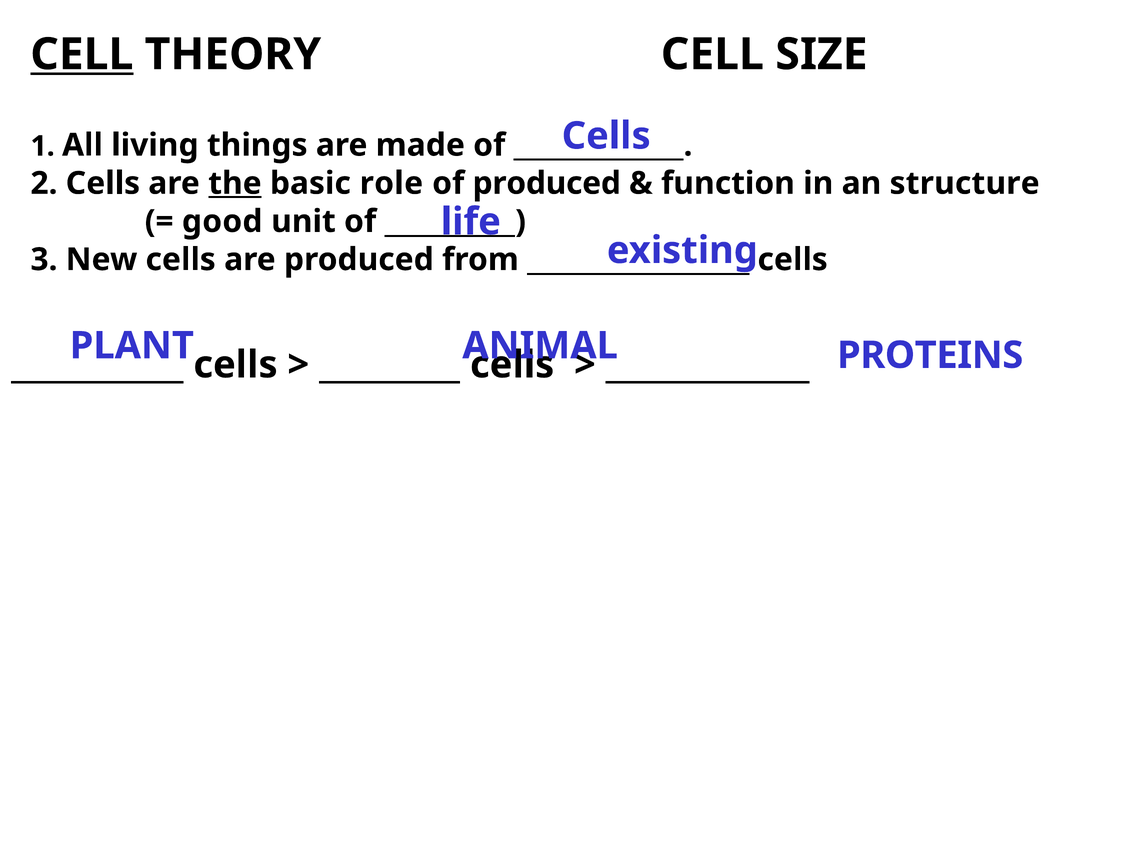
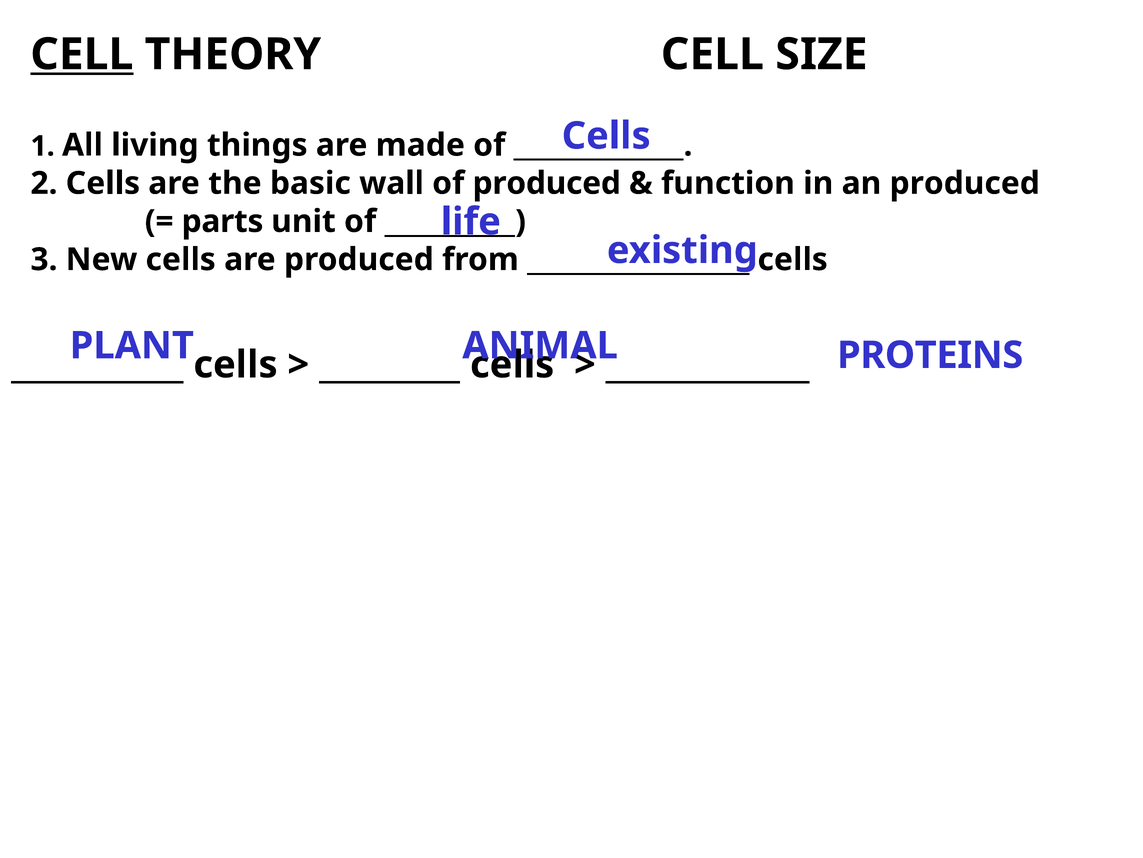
the underline: present -> none
role: role -> wall
an structure: structure -> produced
good: good -> parts
